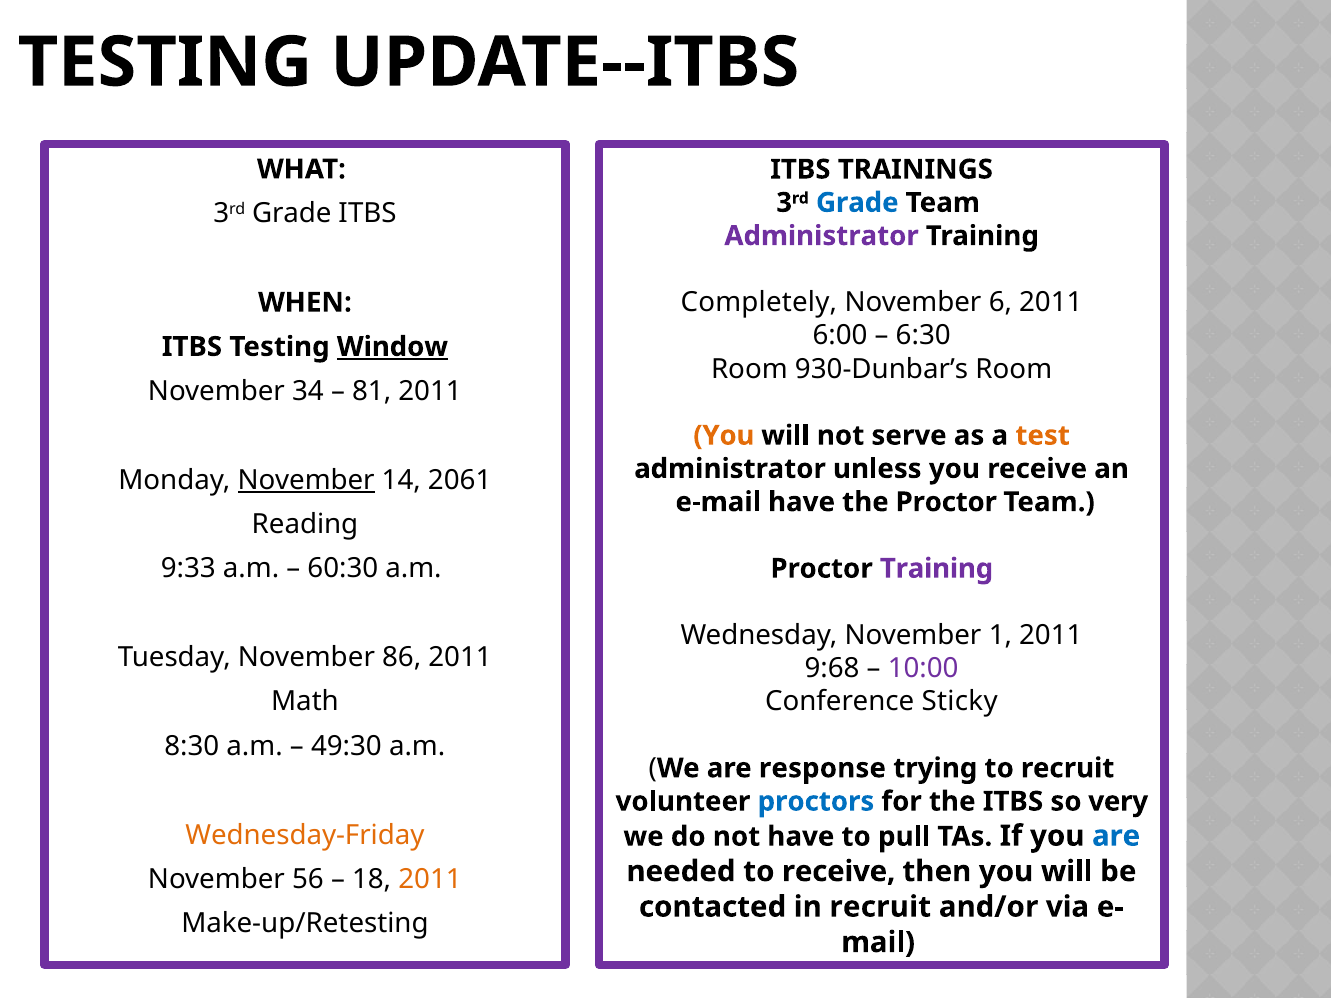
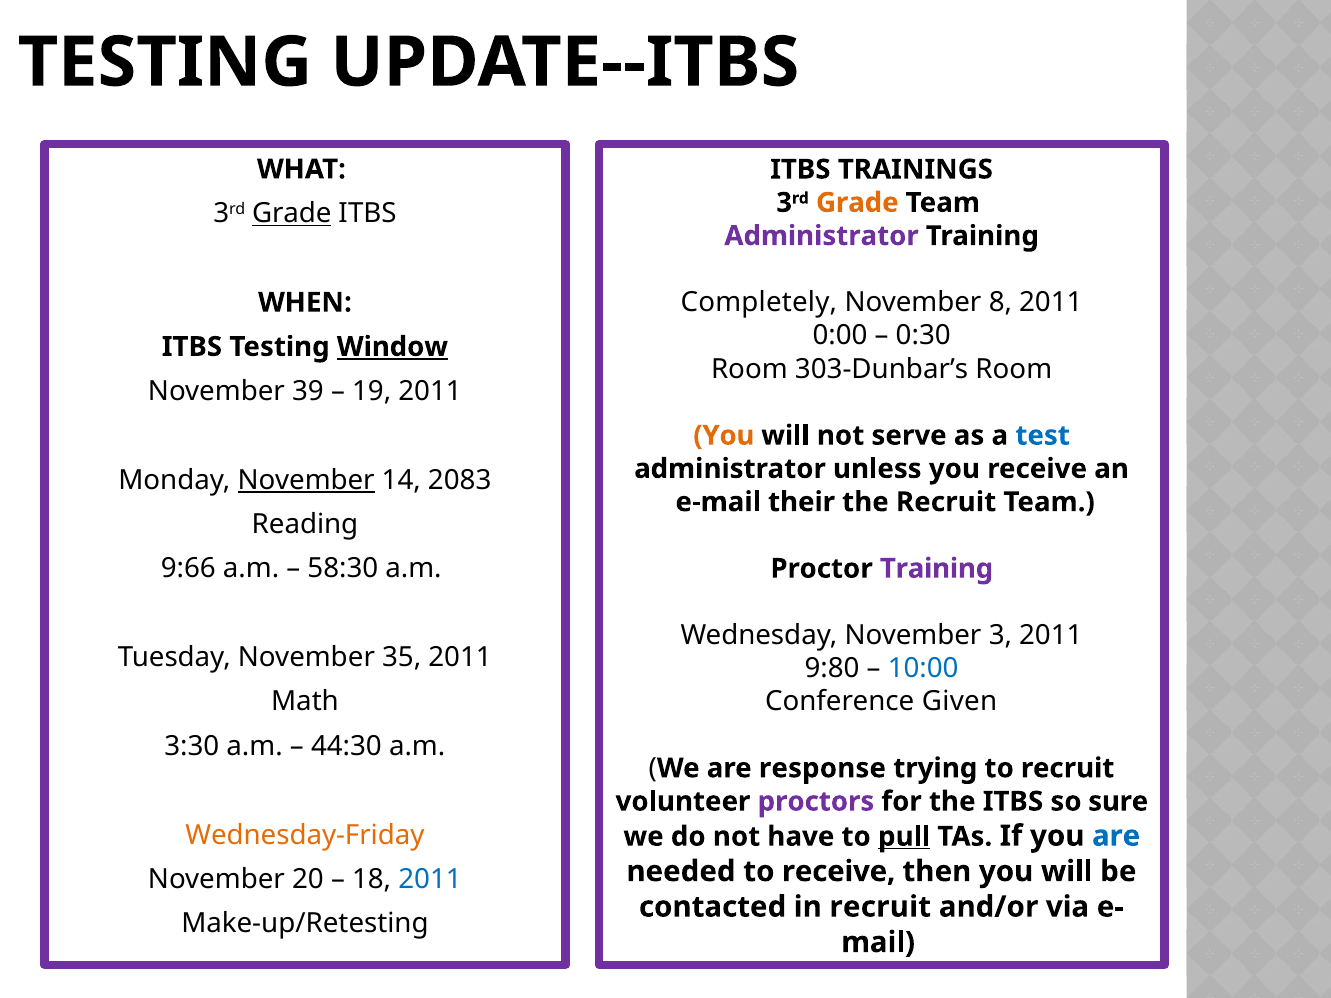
Grade at (857, 203) colour: blue -> orange
Grade at (292, 214) underline: none -> present
6: 6 -> 8
6:00: 6:00 -> 0:00
6:30: 6:30 -> 0:30
930-Dunbar’s: 930-Dunbar’s -> 303-Dunbar’s
34: 34 -> 39
81: 81 -> 19
test colour: orange -> blue
2061: 2061 -> 2083
e-mail have: have -> their
the Proctor: Proctor -> Recruit
9:33: 9:33 -> 9:66
60:30: 60:30 -> 58:30
1: 1 -> 3
86: 86 -> 35
9:68: 9:68 -> 9:80
10:00 colour: purple -> blue
Sticky: Sticky -> Given
8:30: 8:30 -> 3:30
49:30: 49:30 -> 44:30
proctors colour: blue -> purple
very: very -> sure
pull underline: none -> present
56: 56 -> 20
2011 at (430, 879) colour: orange -> blue
